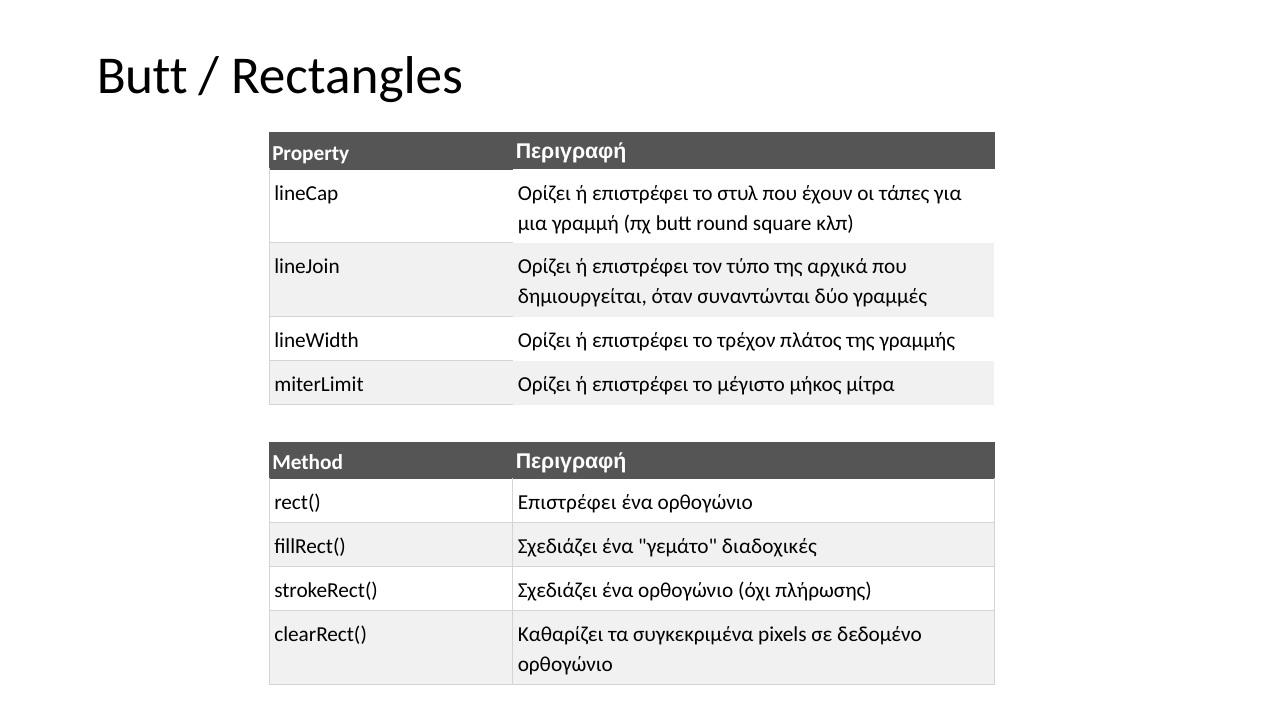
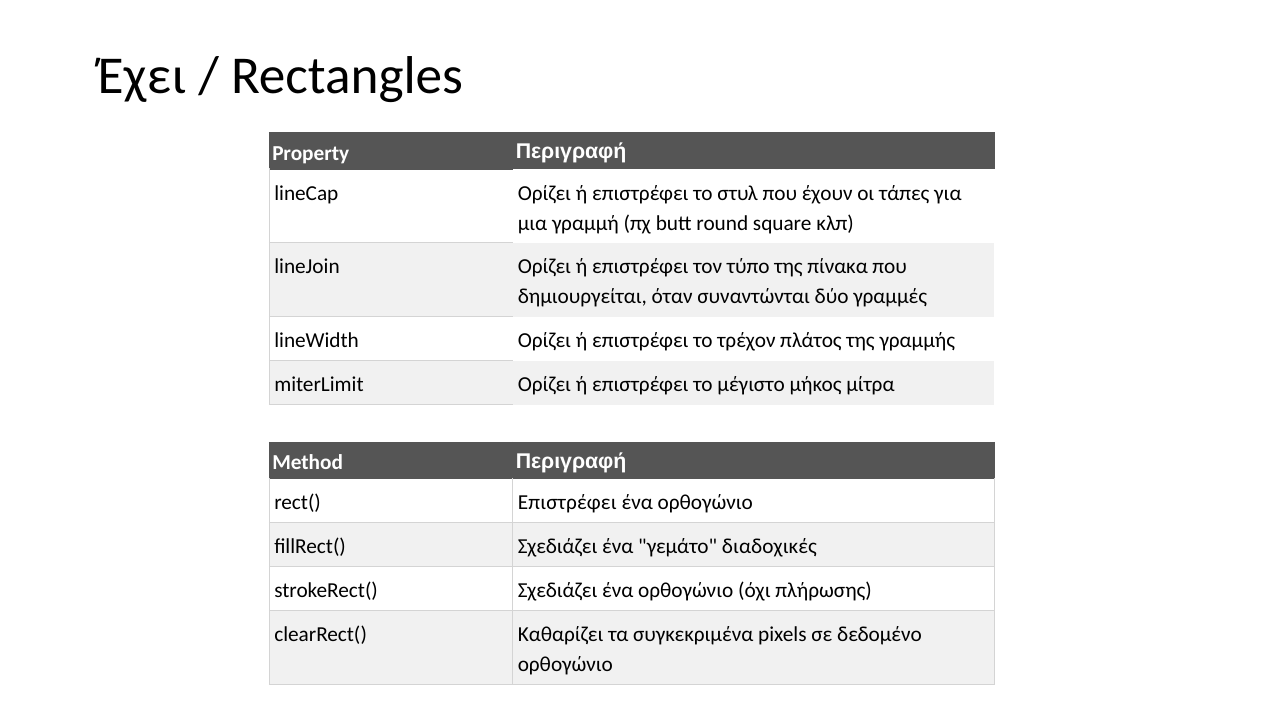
Butt at (142, 76): Butt -> Έχει
αρχικά: αρχικά -> πίνακα
